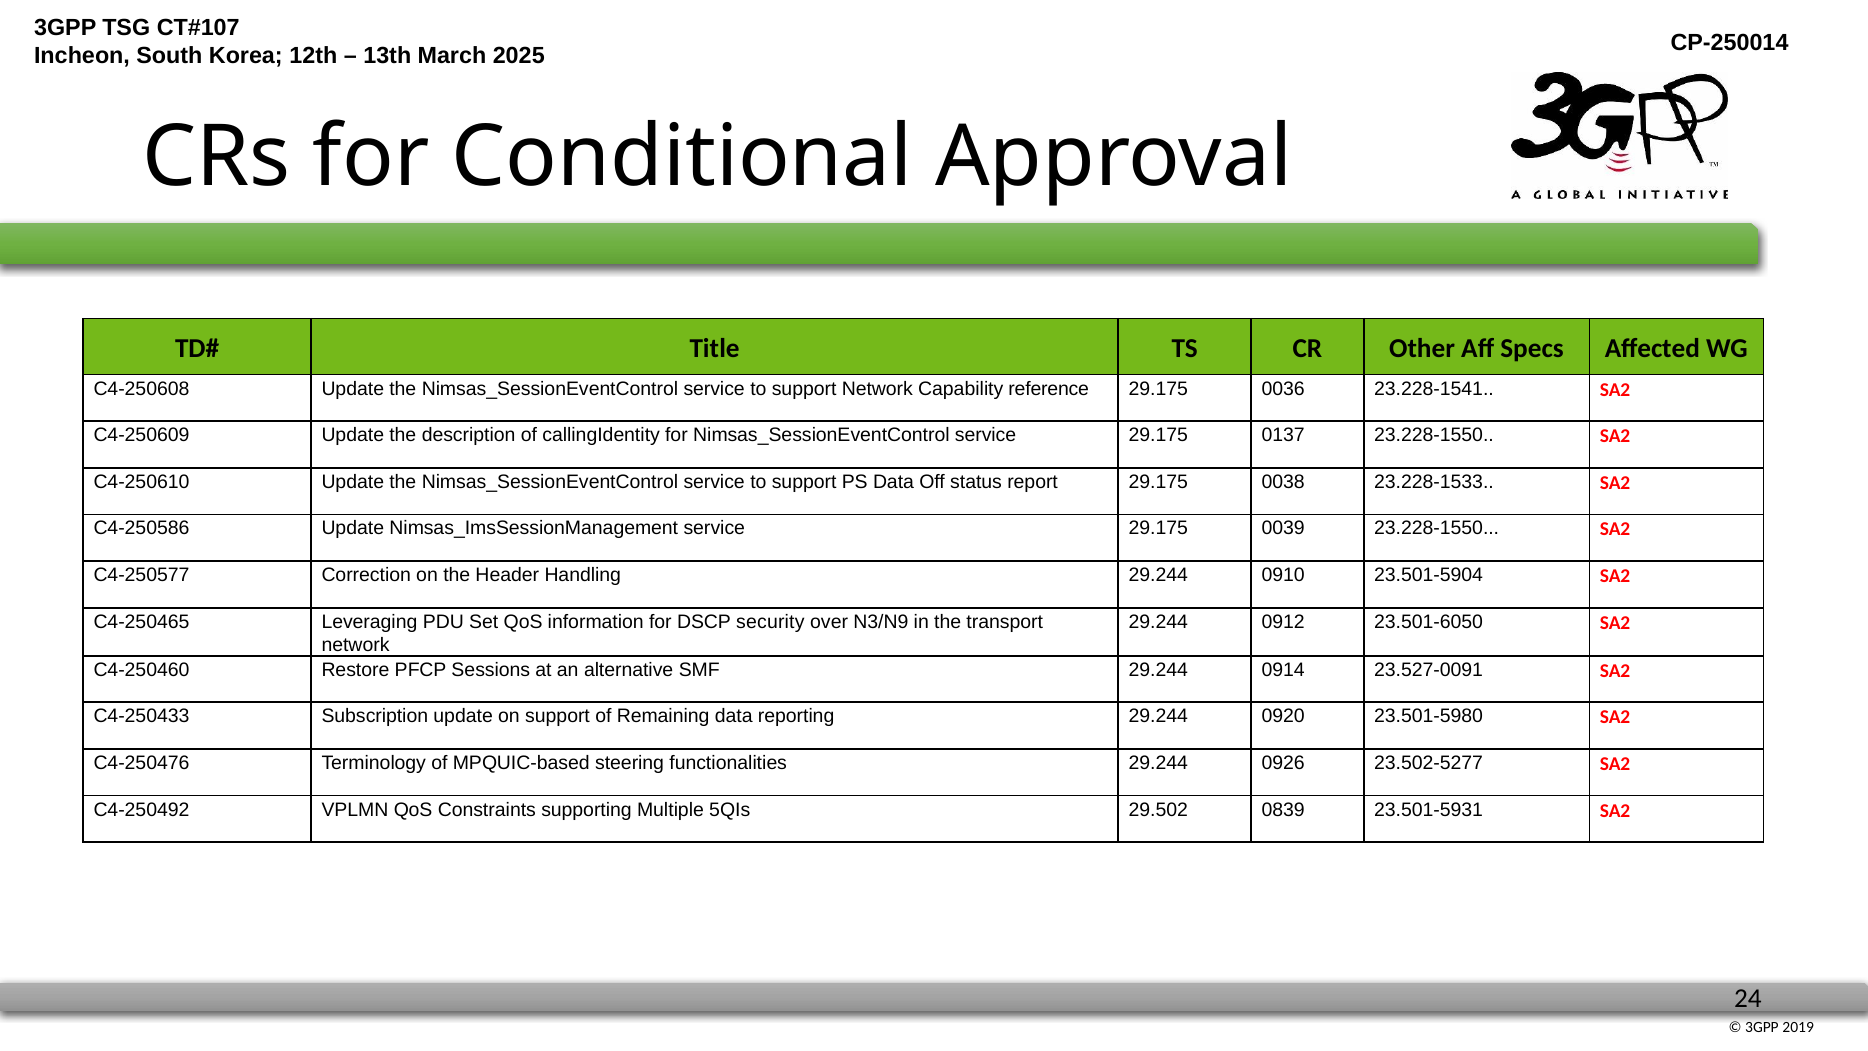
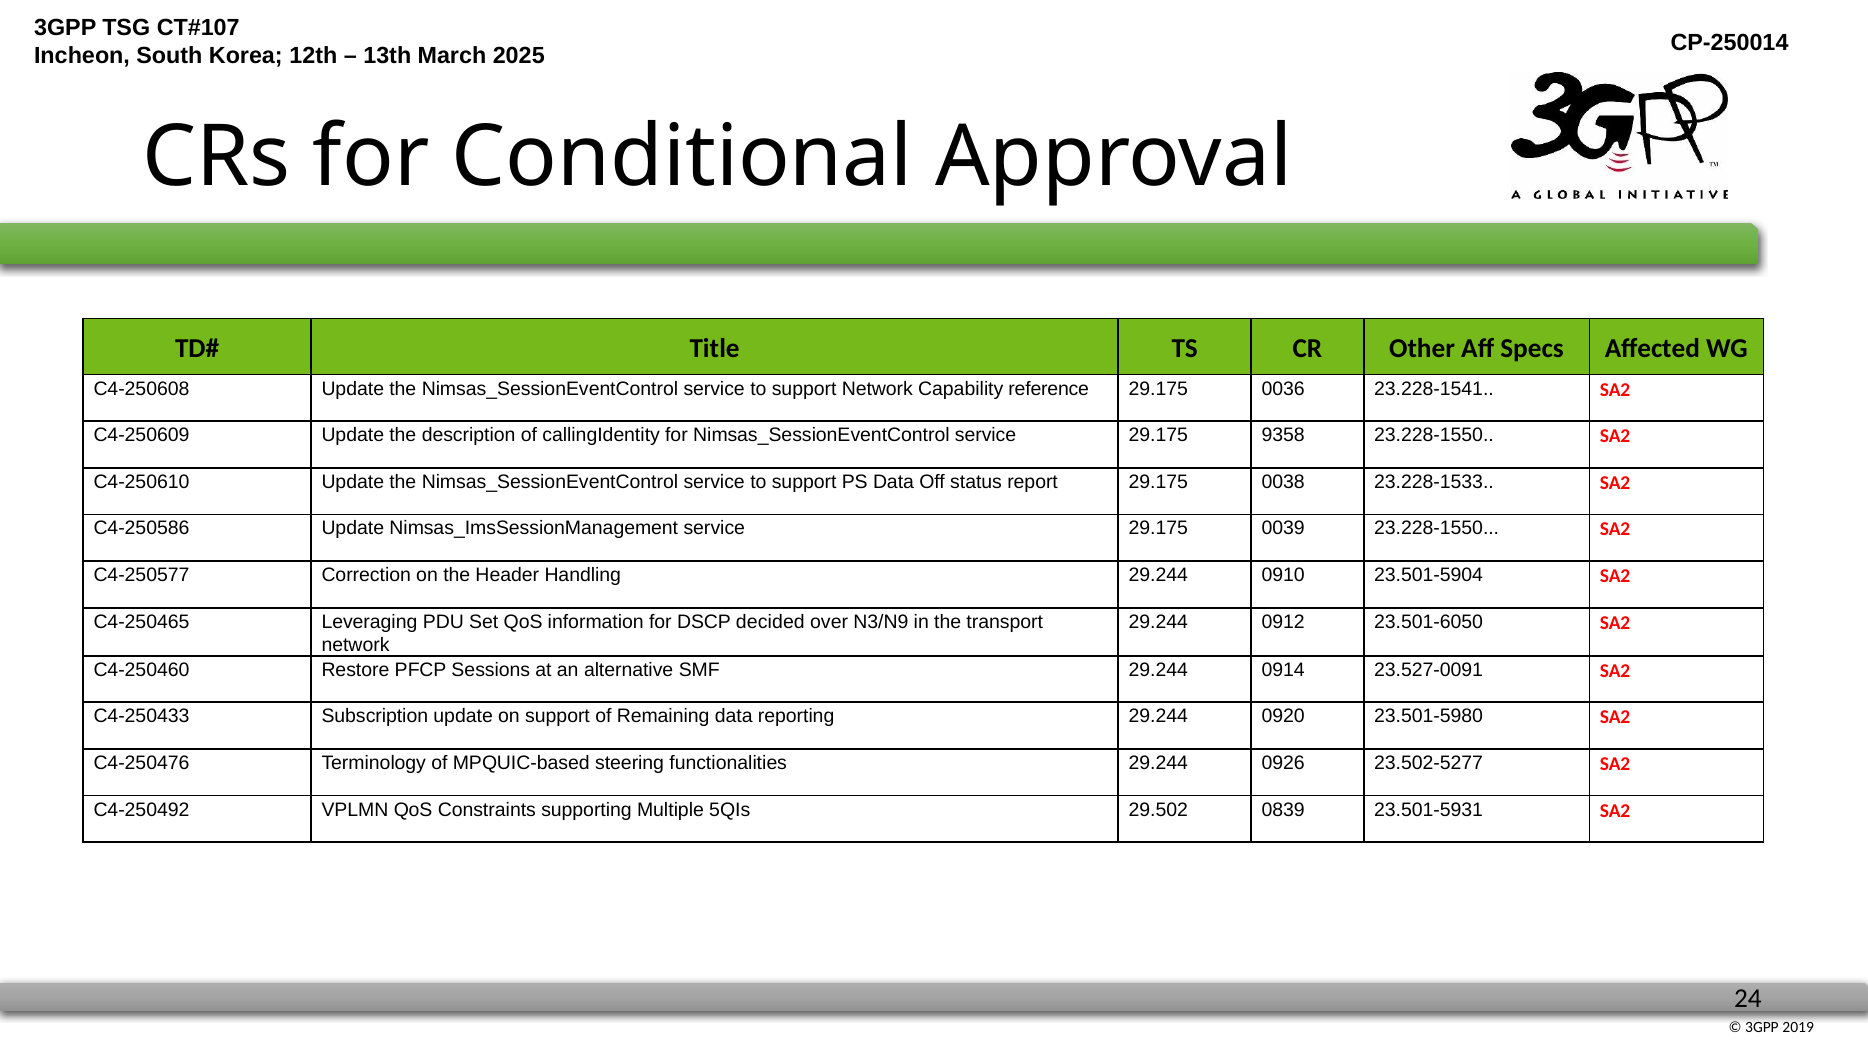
0137: 0137 -> 9358
security: security -> decided
